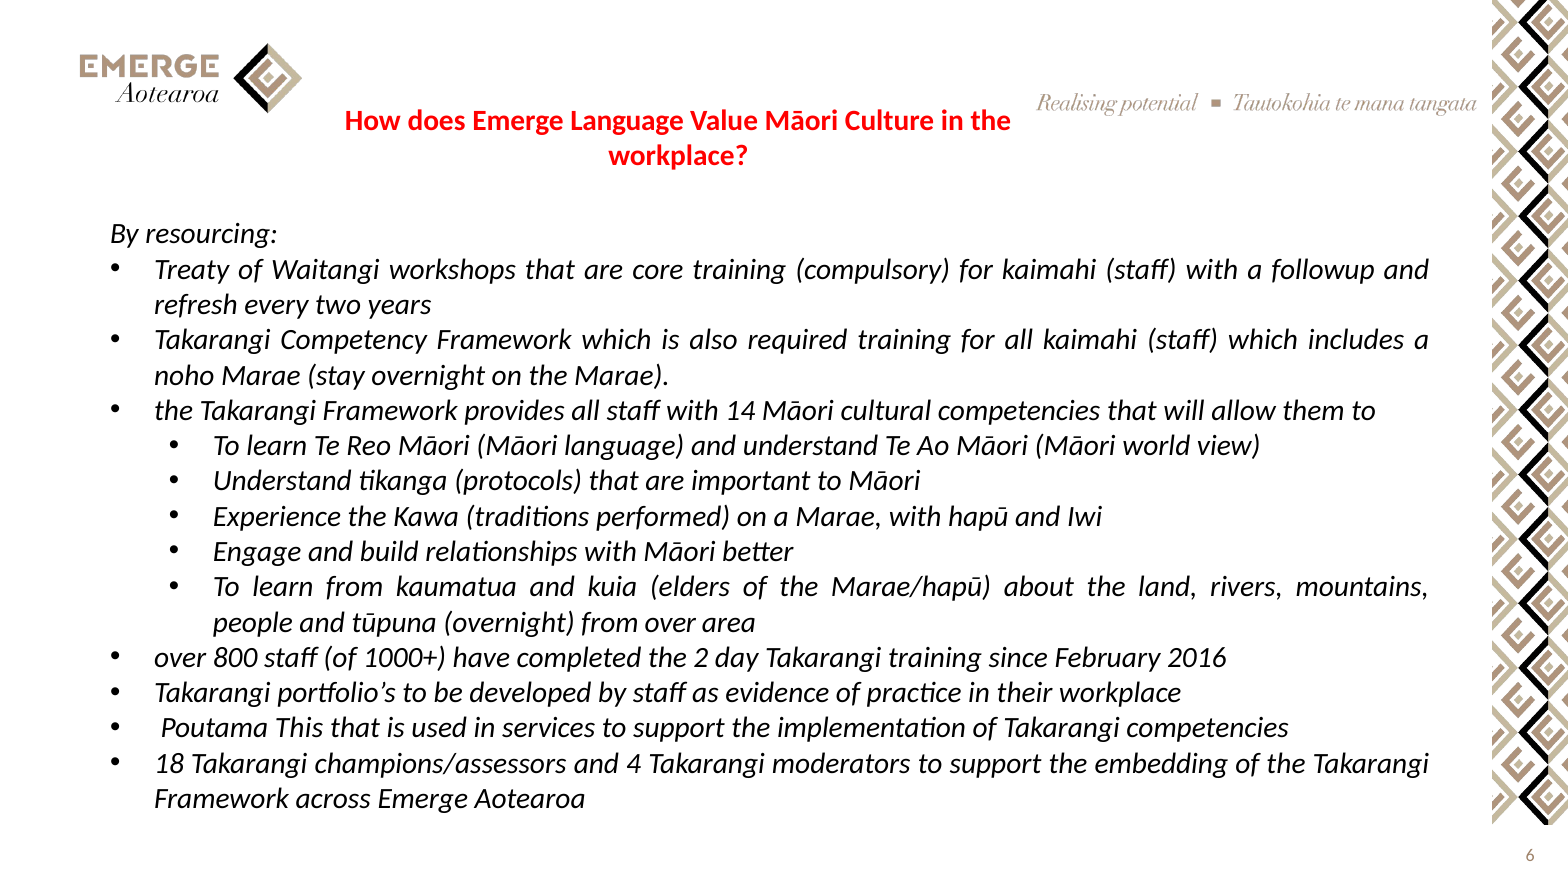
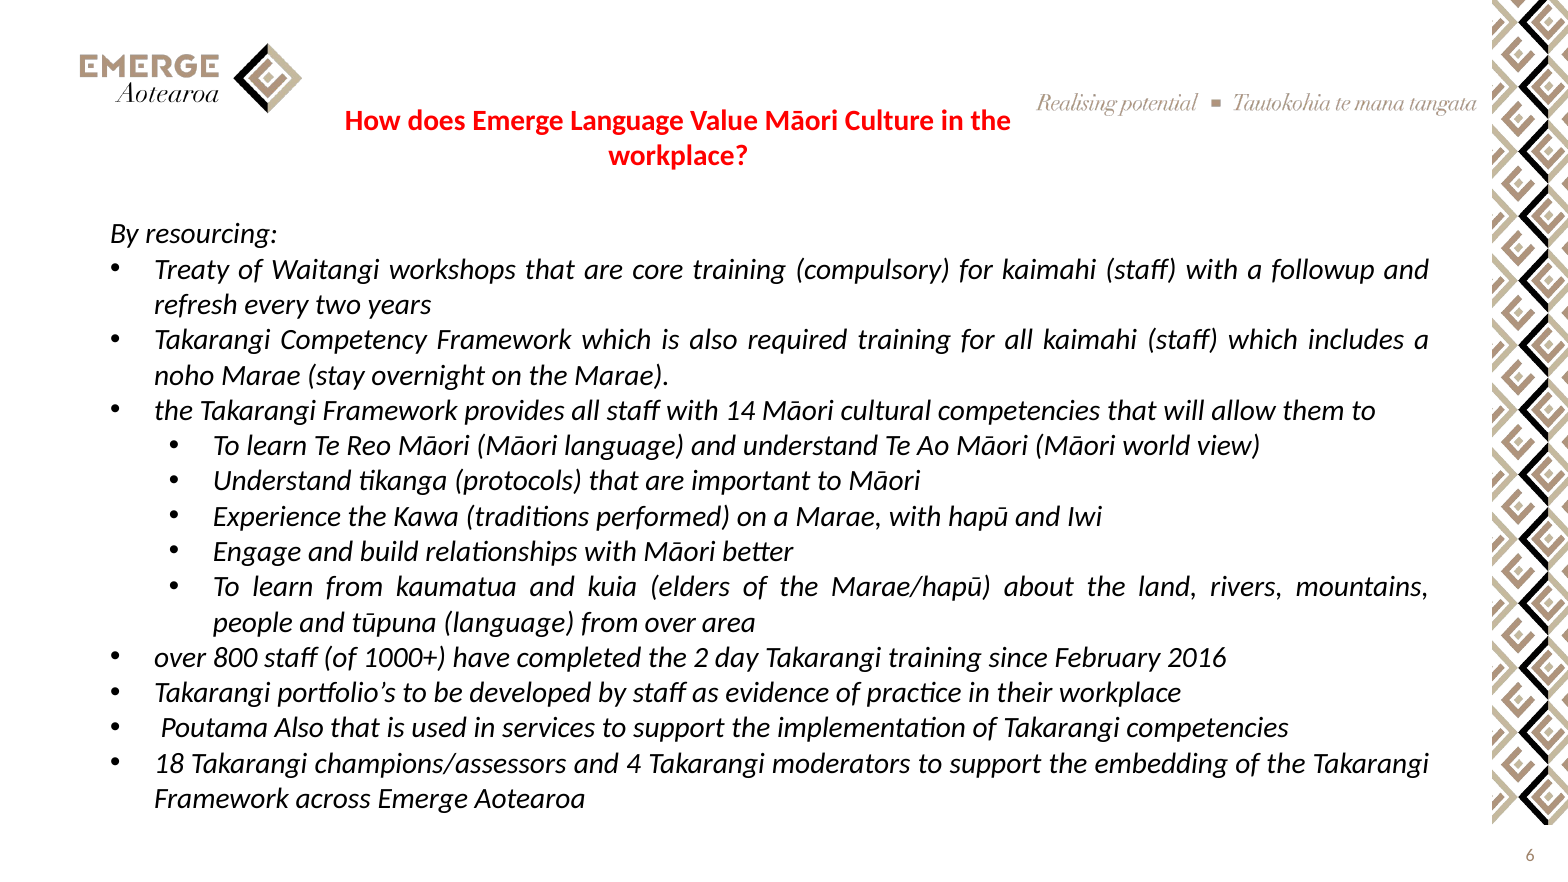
tūpuna overnight: overnight -> language
Poutama This: This -> Also
